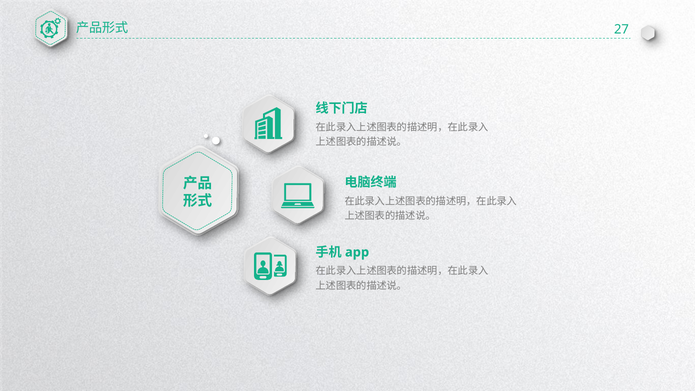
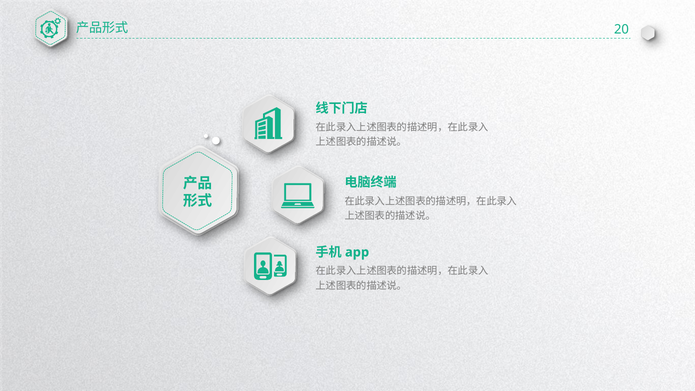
27: 27 -> 20
